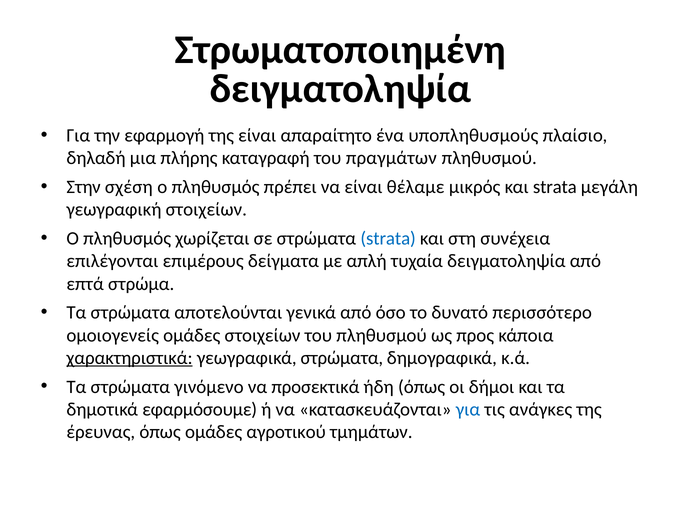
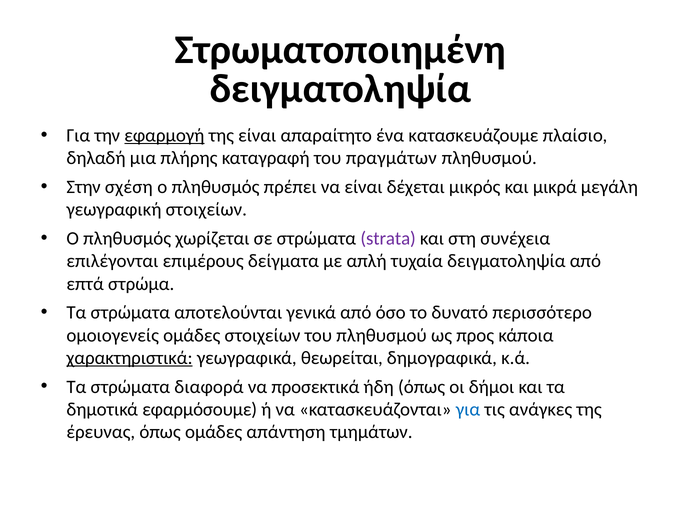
εφαρμογή underline: none -> present
υποπληθυσμούς: υποπληθυσμούς -> κατασκευάζουμε
θέλαμε: θέλαμε -> δέχεται
και strata: strata -> μικρά
strata at (388, 238) colour: blue -> purple
γεωγραφικά στρώματα: στρώματα -> θεωρείται
γινόμενο: γινόμενο -> διαφορά
αγροτικού: αγροτικού -> απάντηση
